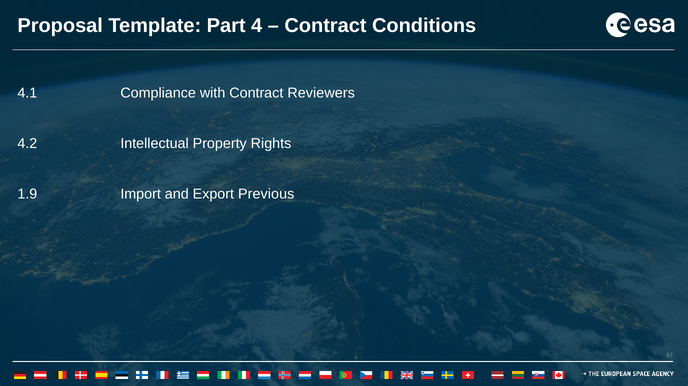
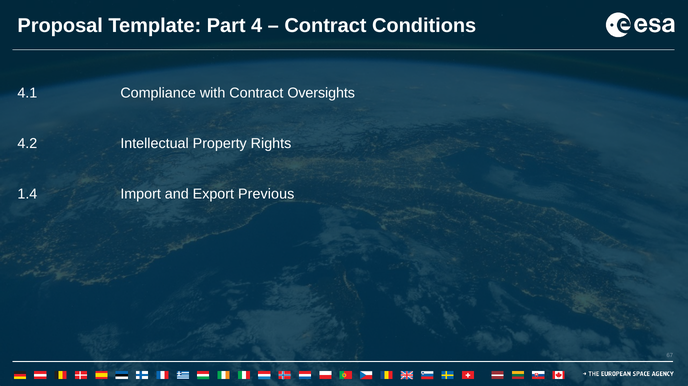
Reviewers: Reviewers -> Oversights
1.9: 1.9 -> 1.4
